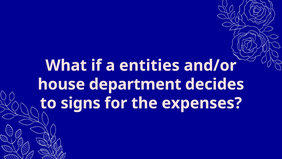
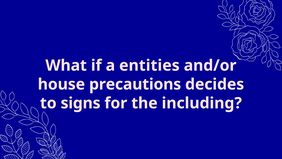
department: department -> precautions
expenses: expenses -> including
